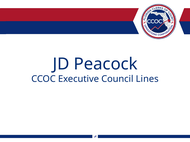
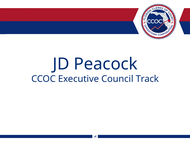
Lines: Lines -> Track
